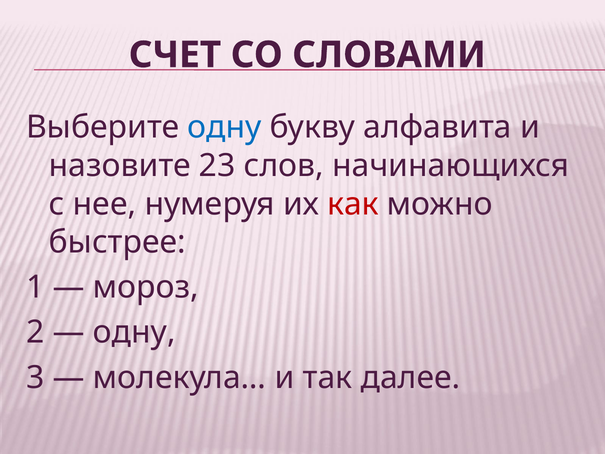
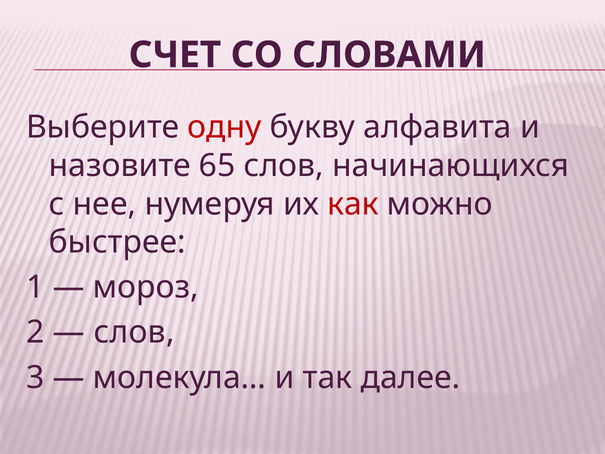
одну at (224, 127) colour: blue -> red
23: 23 -> 65
одну at (134, 332): одну -> слов
